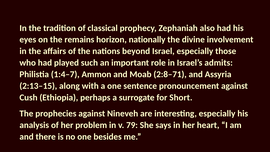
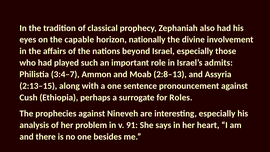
remains: remains -> capable
1:4–7: 1:4–7 -> 3:4–7
2:8–71: 2:8–71 -> 2:8–13
Short: Short -> Roles
79: 79 -> 91
